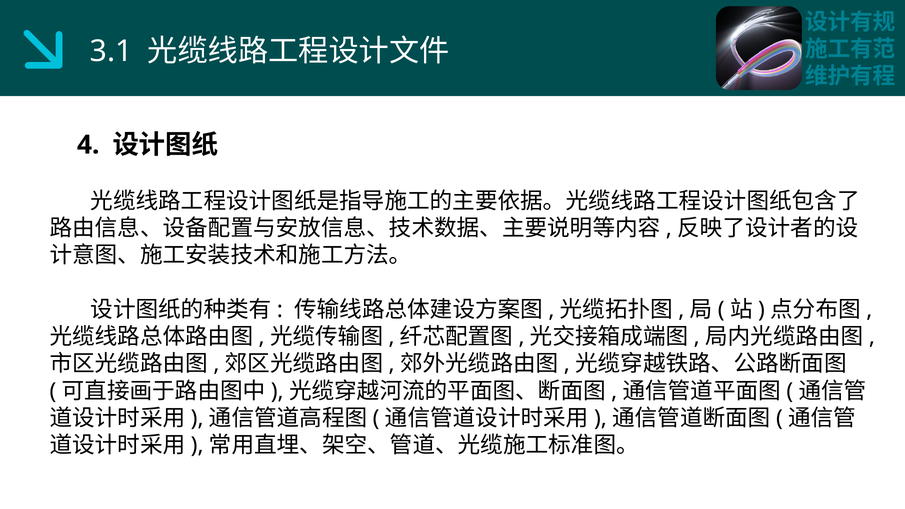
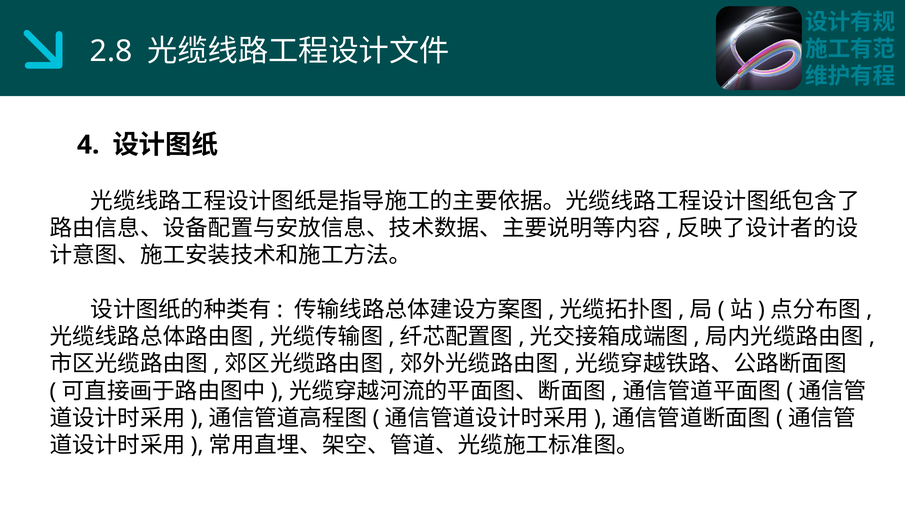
3.1: 3.1 -> 2.8
